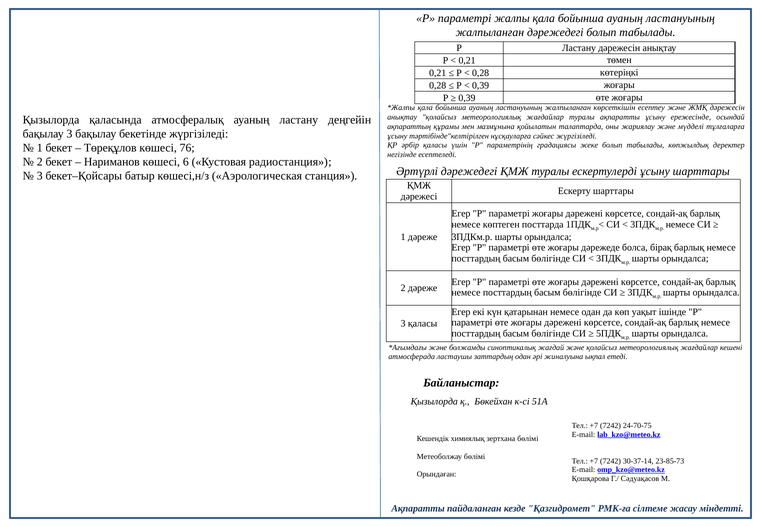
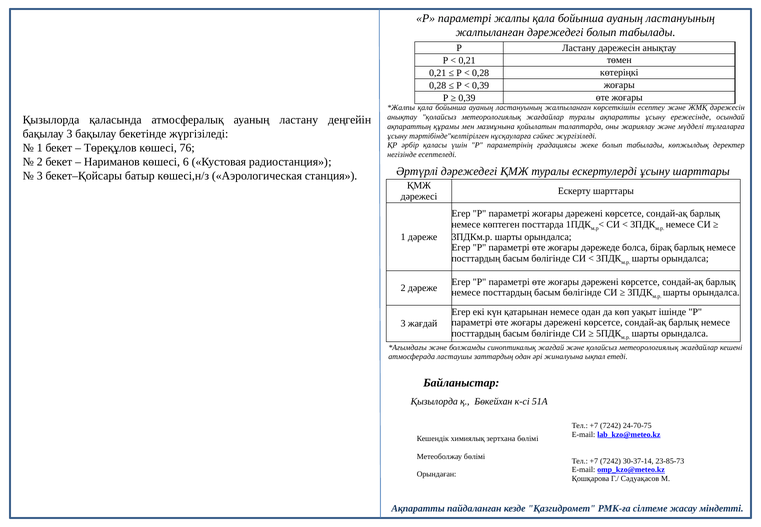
3 қаласы: қаласы -> жағдай
